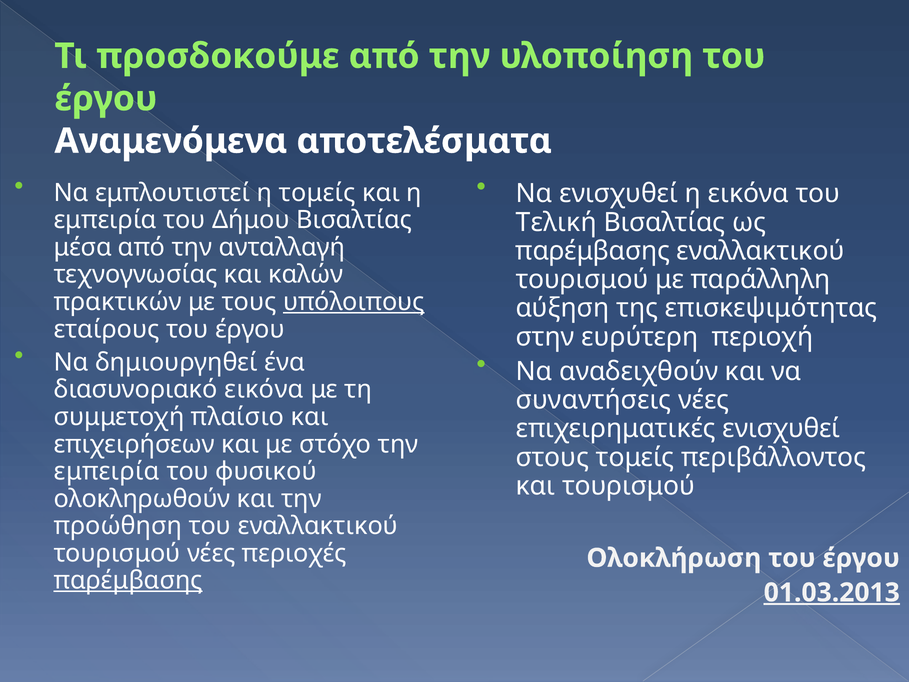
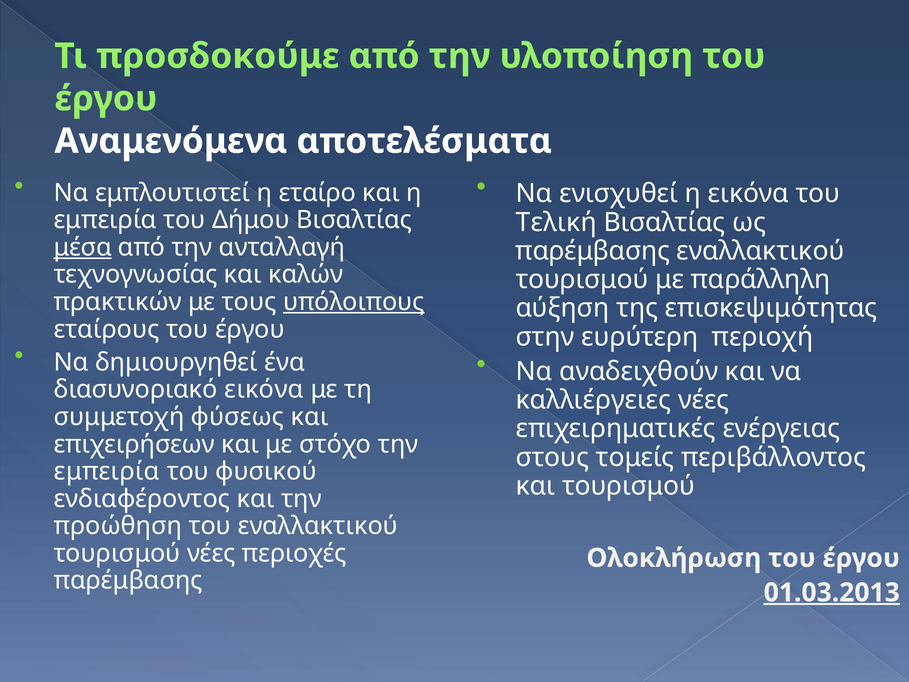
η τομείς: τομείς -> εταίρο
μέσα underline: none -> present
συναντήσεις: συναντήσεις -> καλλιέργειες
πλαίσιο: πλαίσιο -> φύσεως
επιχειρηματικές ενισχυθεί: ενισχυθεί -> ενέργειας
ολοκληρωθούν: ολοκληρωθούν -> ενδιαφέροντος
παρέμβασης at (128, 580) underline: present -> none
